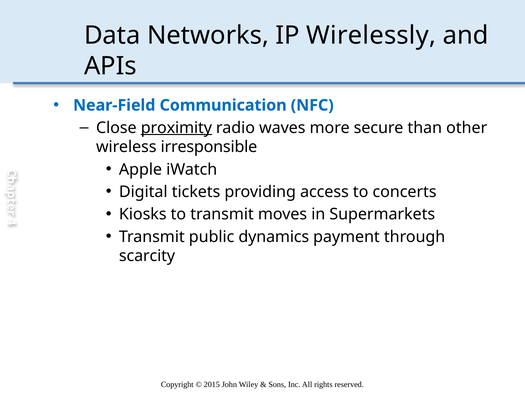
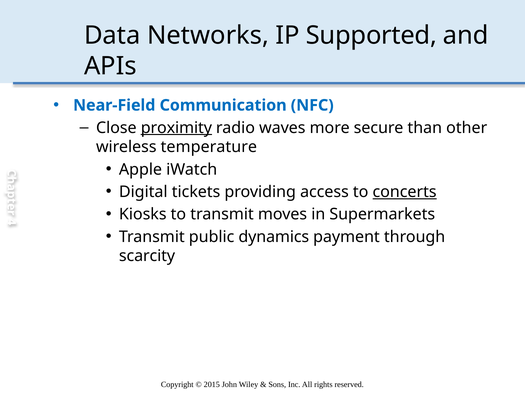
Wirelessly: Wirelessly -> Supported
irresponsible: irresponsible -> temperature
concerts underline: none -> present
